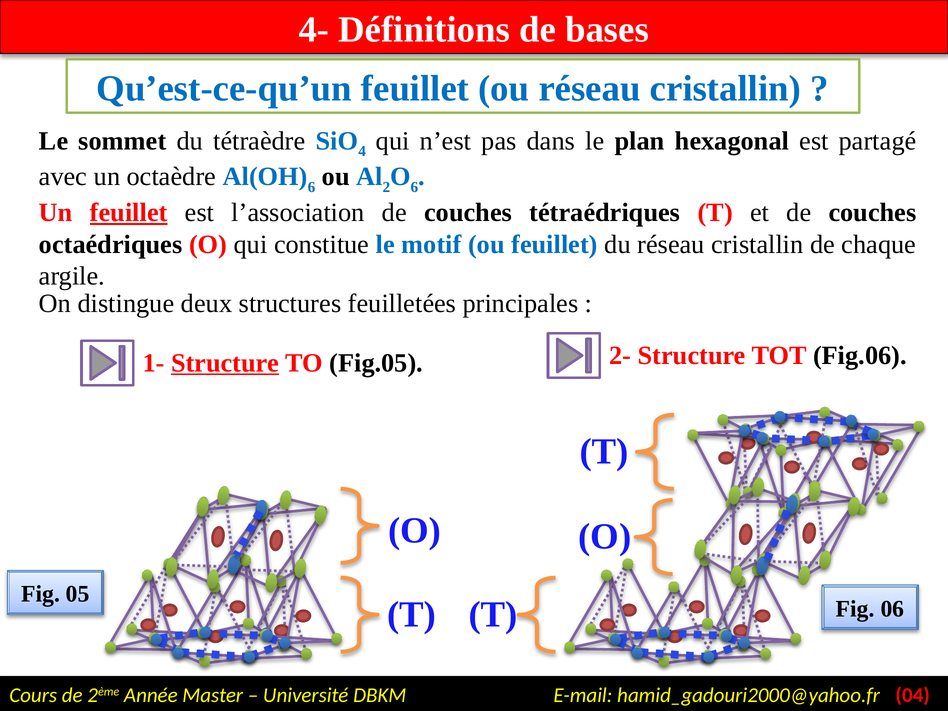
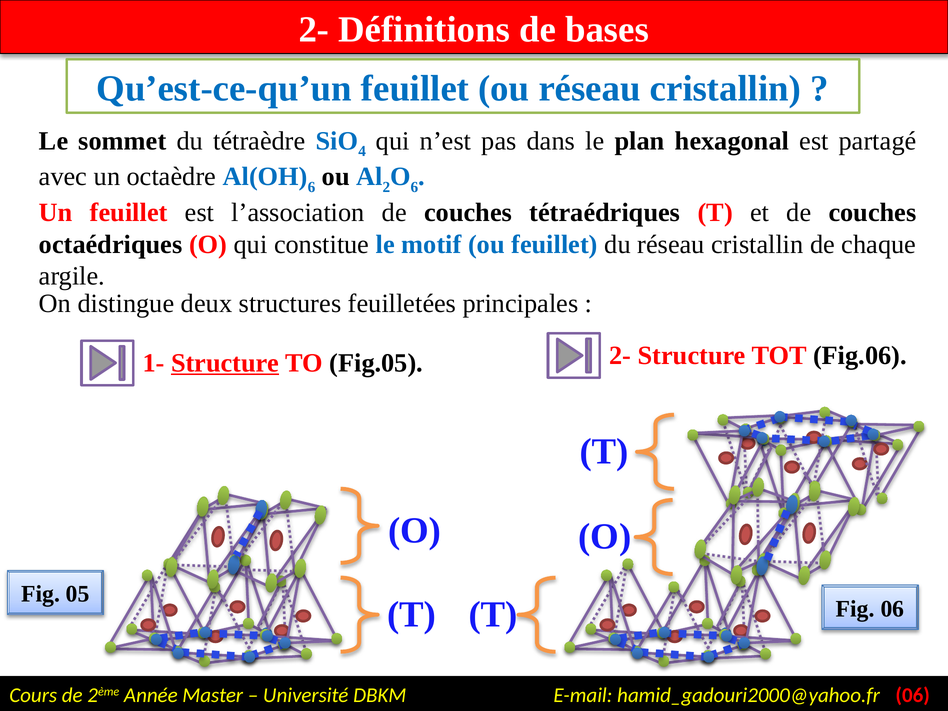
4- at (314, 29): 4- -> 2-
feuillet at (129, 213) underline: present -> none
hamid_gadouri2000@yahoo.fr 04: 04 -> 06
